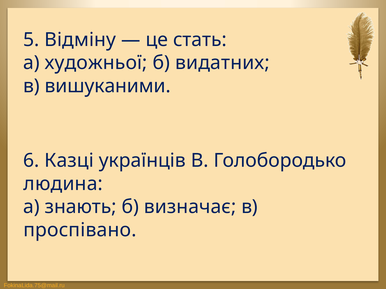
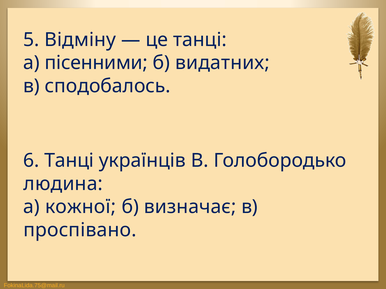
це стать: стать -> танці
художньої: художньої -> пісенними
вишуканими: вишуканими -> сподобалось
6 Казці: Казці -> Танці
знають: знають -> кожної
